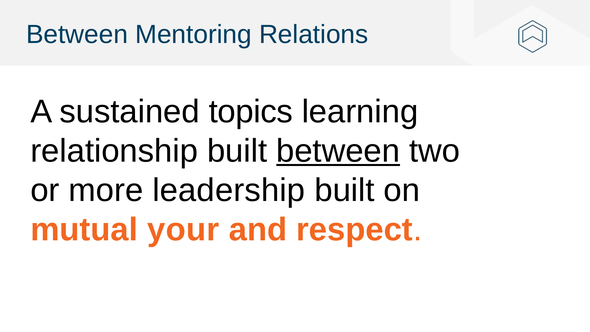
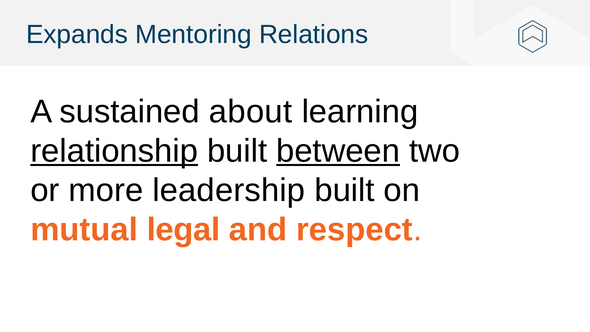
Between at (77, 35): Between -> Expands
topics: topics -> about
relationship underline: none -> present
your: your -> legal
